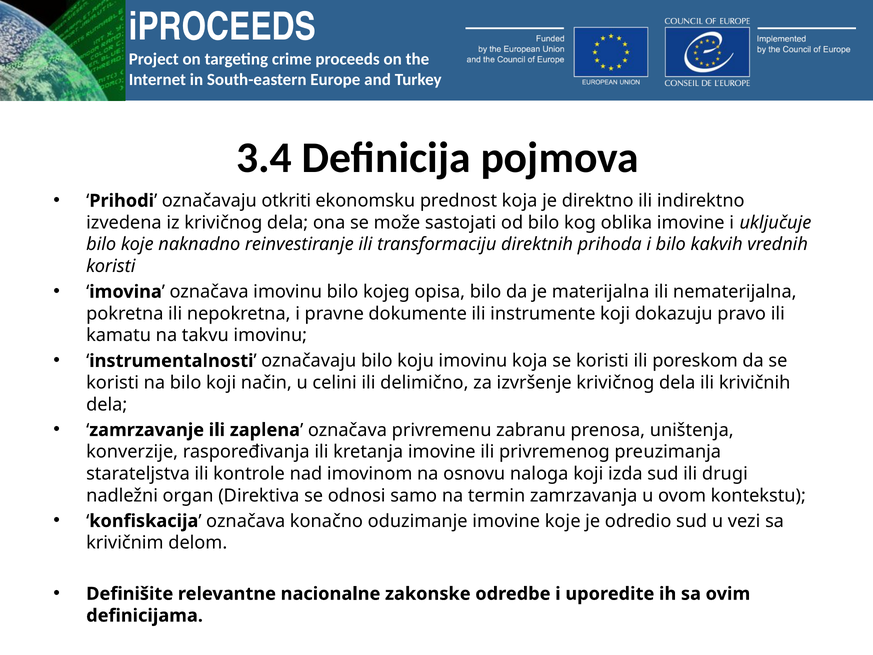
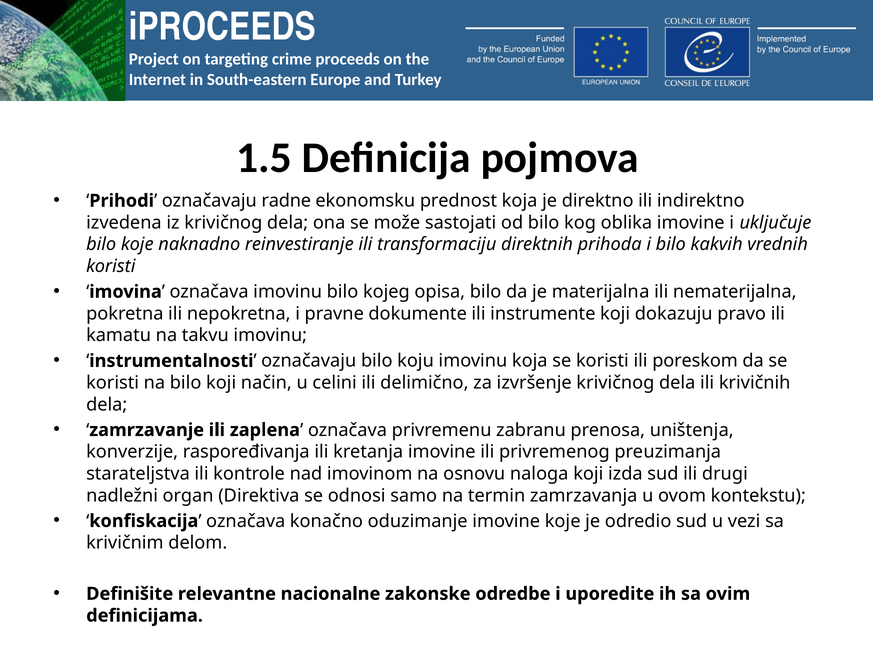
3.4: 3.4 -> 1.5
otkriti: otkriti -> radne
